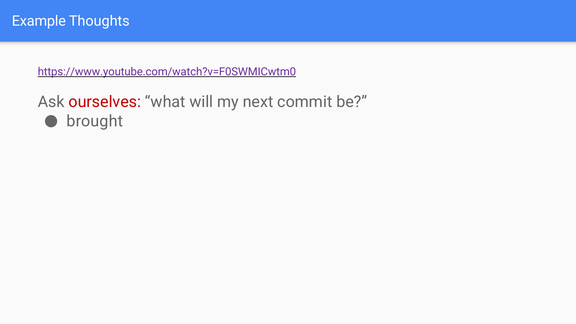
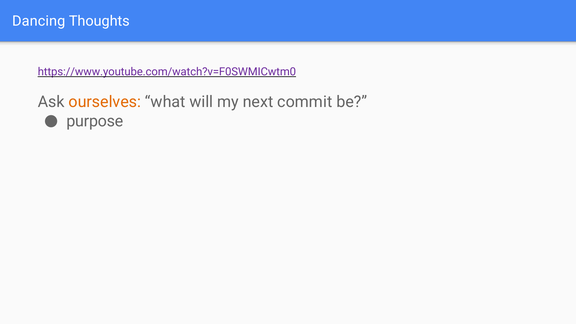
Example: Example -> Dancing
ourselves colour: red -> orange
brought: brought -> purpose
